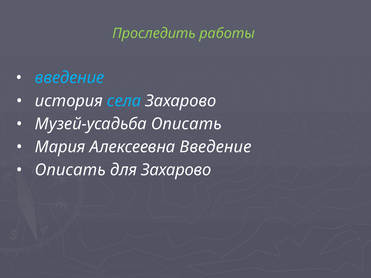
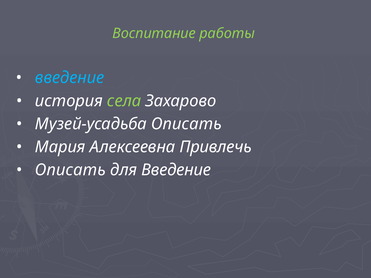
Проследить: Проследить -> Воспитание
села colour: light blue -> light green
Алексеевна Введение: Введение -> Привлечь
для Захарово: Захарово -> Введение
